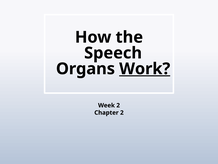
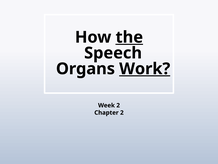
the underline: none -> present
